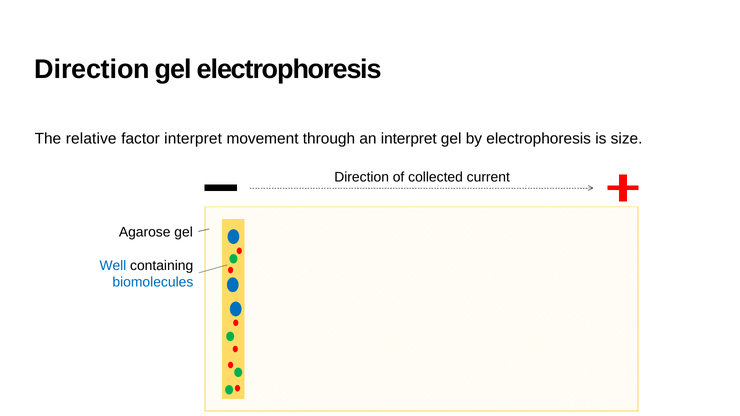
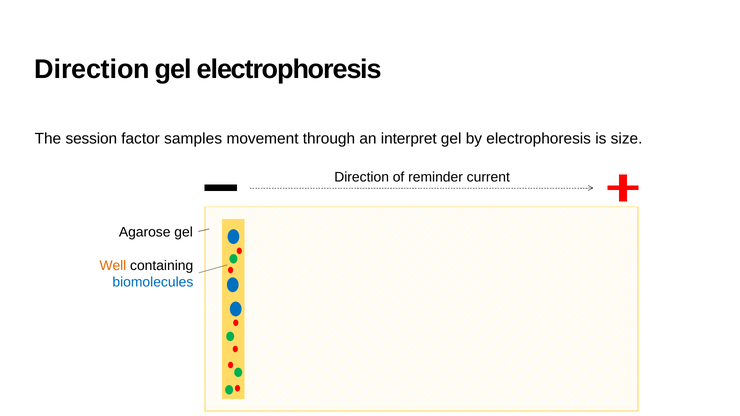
relative: relative -> session
factor interpret: interpret -> samples
collected: collected -> reminder
Well colour: blue -> orange
